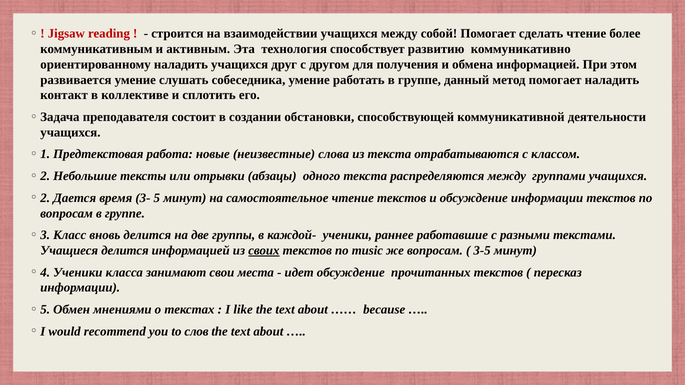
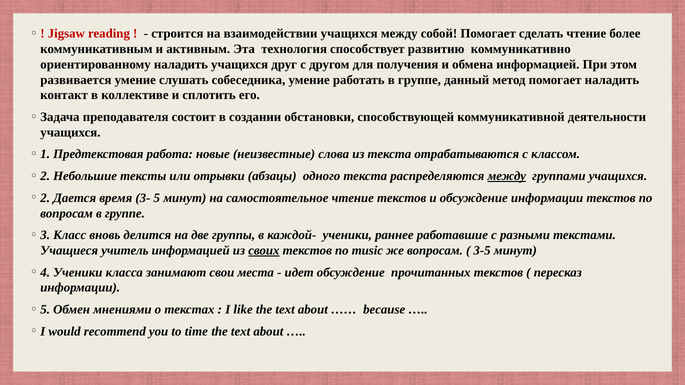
между at (507, 176) underline: none -> present
Учащиеся делится: делится -> учитель
слов: слов -> time
